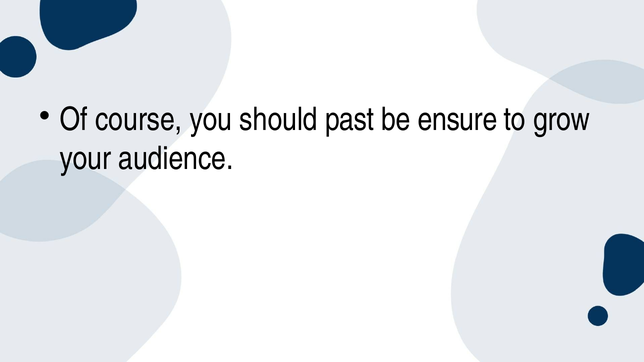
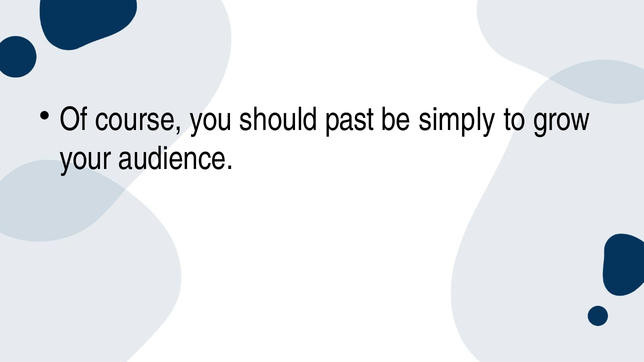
ensure: ensure -> simply
